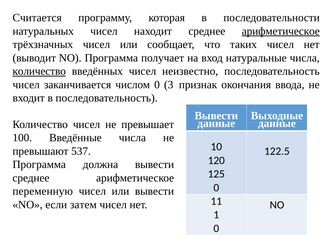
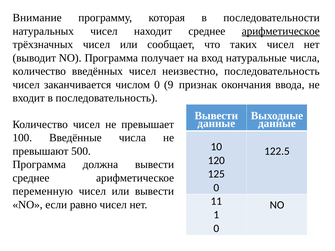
Считается: Считается -> Внимание
количество at (39, 71) underline: present -> none
3: 3 -> 9
537: 537 -> 500
затем: затем -> равно
